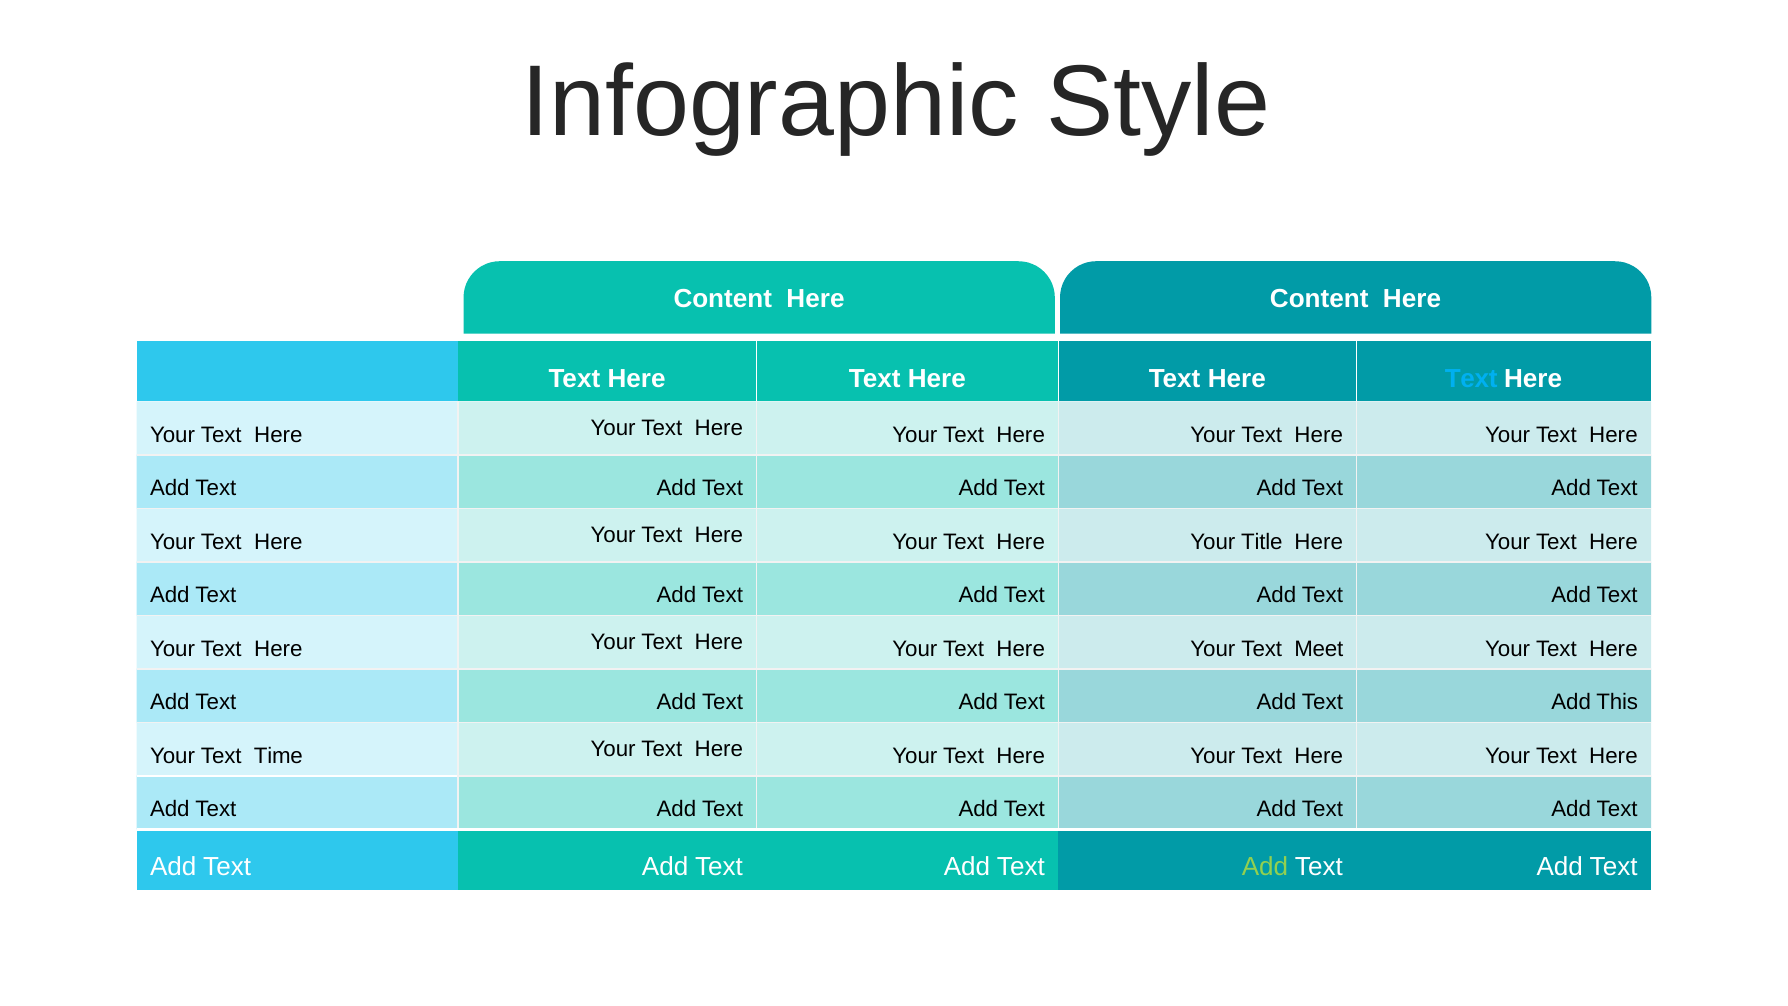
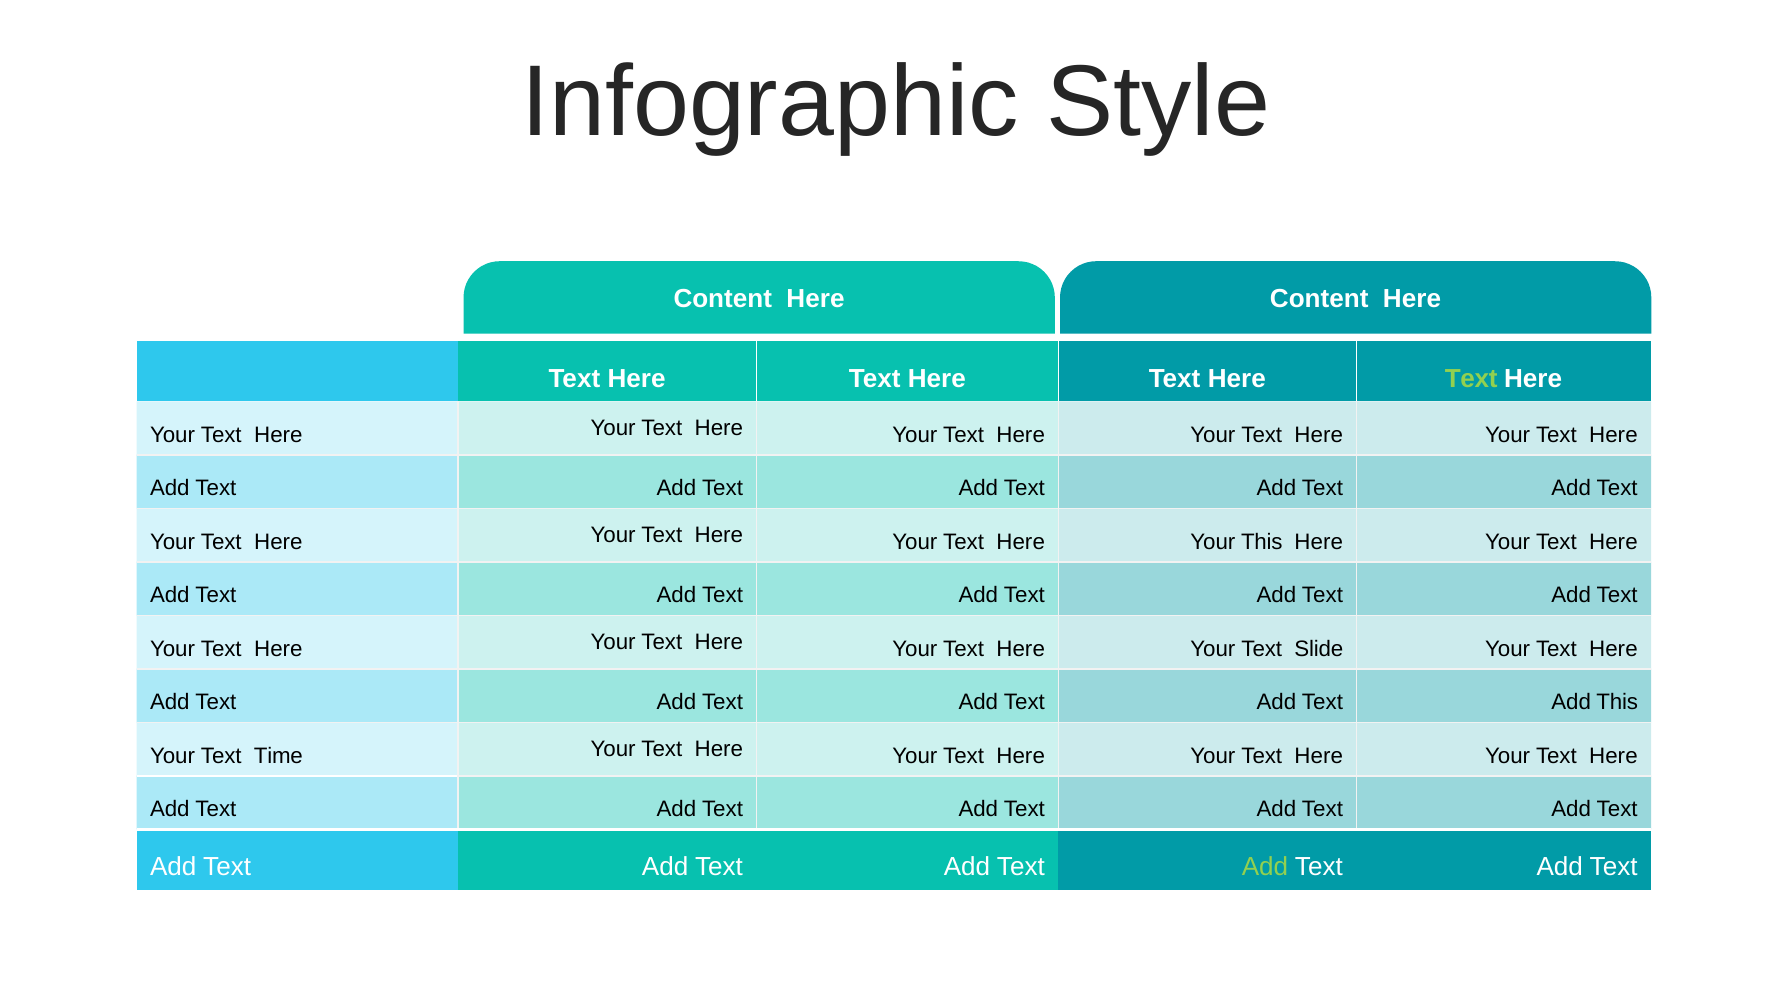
Text at (1471, 379) colour: light blue -> light green
Your Title: Title -> This
Meet: Meet -> Slide
